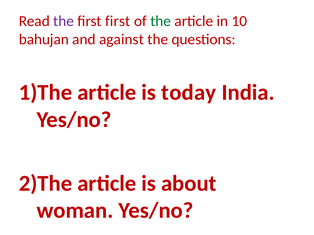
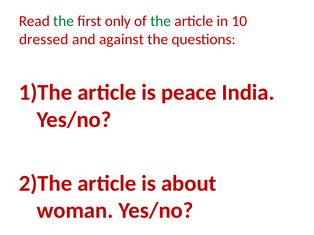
the at (64, 21) colour: purple -> green
first first: first -> only
bahujan: bahujan -> dressed
today: today -> peace
